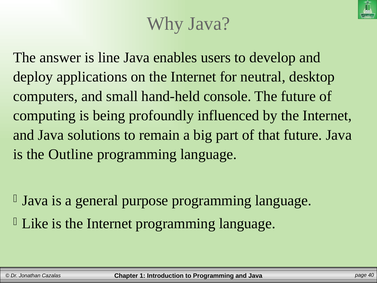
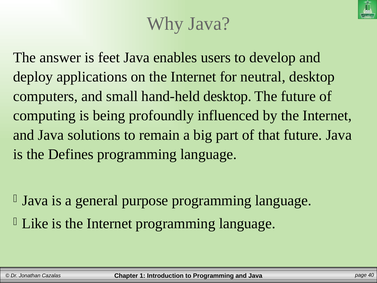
line: line -> feet
hand-held console: console -> desktop
Outline: Outline -> Defines
